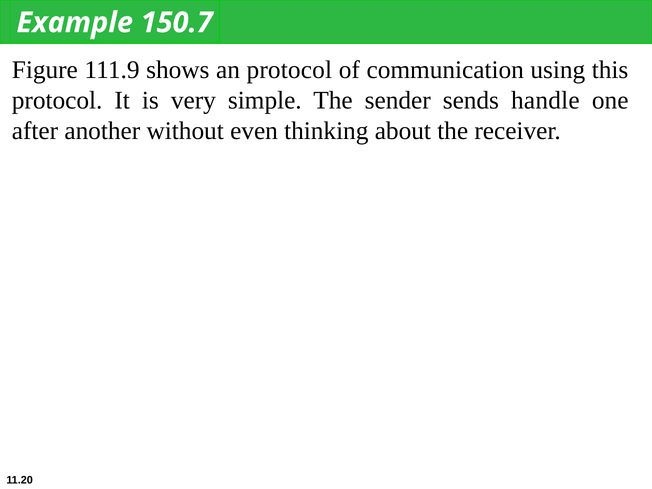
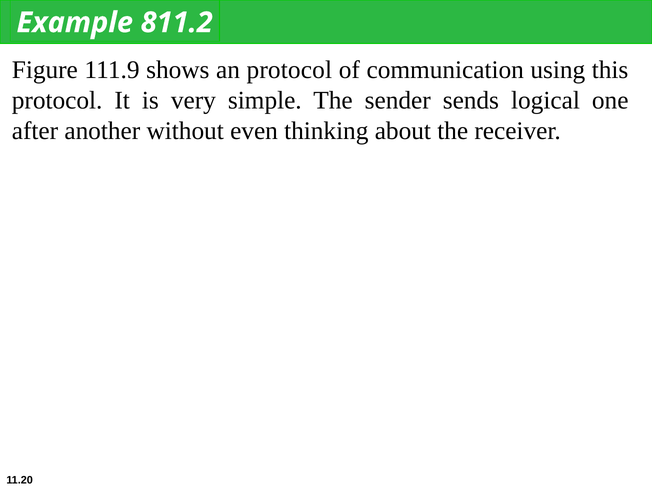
150.7: 150.7 -> 811.2
handle: handle -> logical
